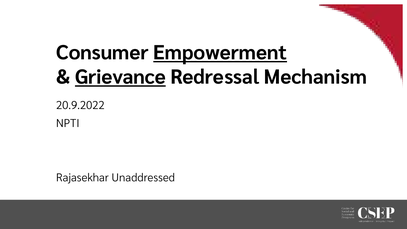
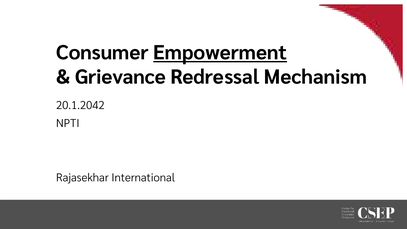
Grievance underline: present -> none
20.9.2022: 20.9.2022 -> 20.1.2042
Unaddressed: Unaddressed -> International
